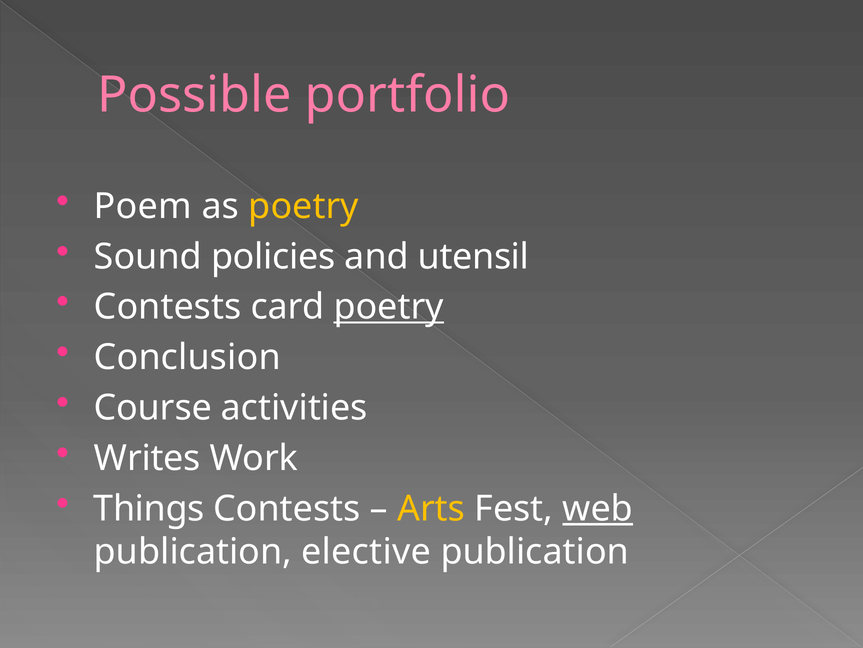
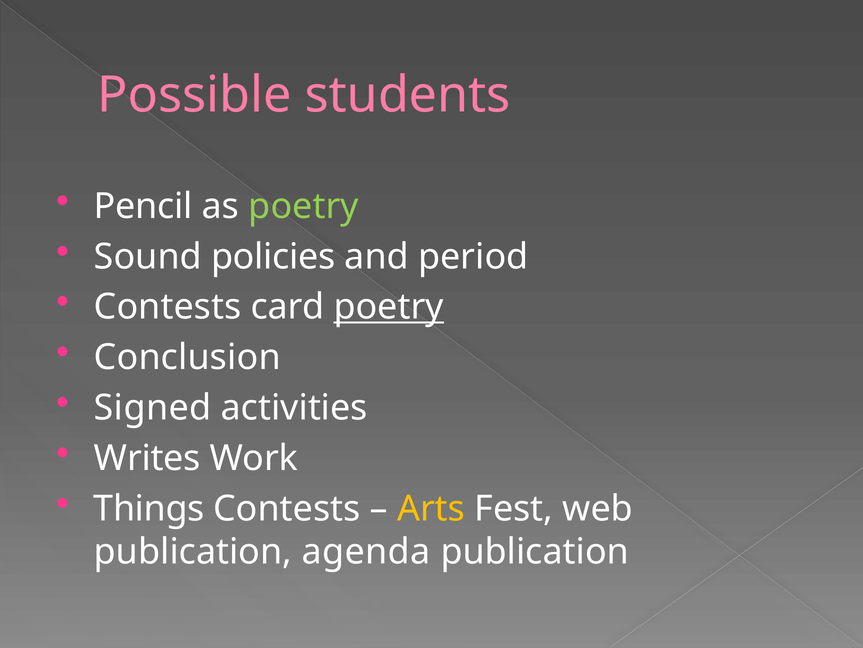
portfolio: portfolio -> students
Poem: Poem -> Pencil
poetry at (304, 206) colour: yellow -> light green
utensil: utensil -> period
Course: Course -> Signed
web underline: present -> none
elective: elective -> agenda
